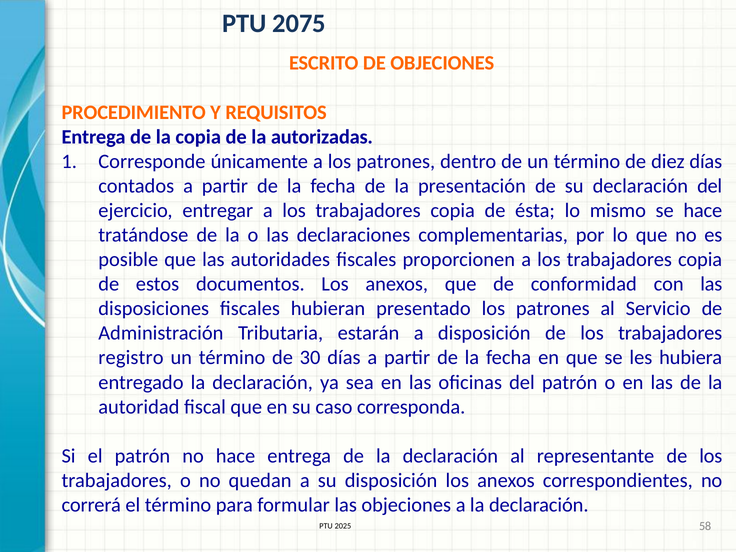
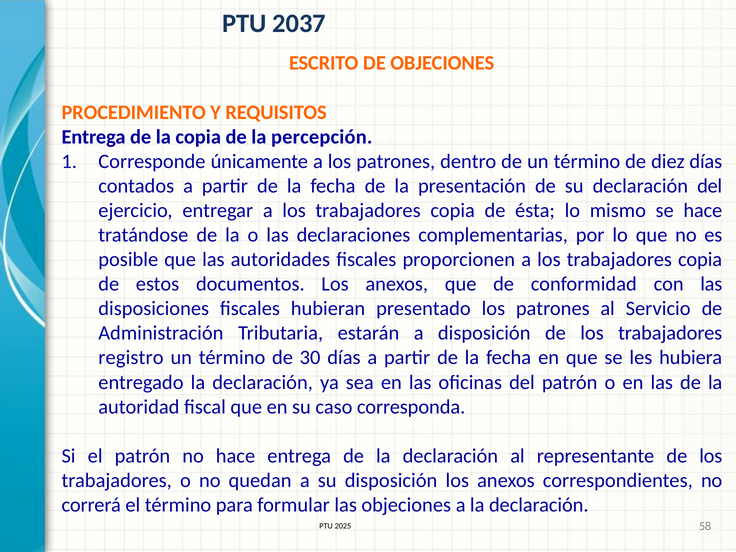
2075: 2075 -> 2037
autorizadas: autorizadas -> percepción
